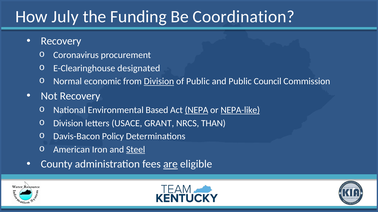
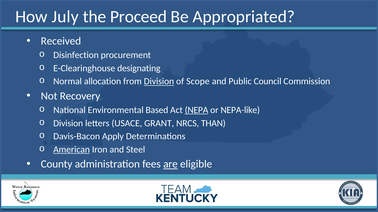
Funding: Funding -> Proceed
Coordination: Coordination -> Appropriated
Recovery at (61, 41): Recovery -> Received
Coronavirus: Coronavirus -> Disinfection
designated: designated -> designating
economic: economic -> allocation
of Public: Public -> Scope
NEPA-like underline: present -> none
Policy: Policy -> Apply
American underline: none -> present
Steel underline: present -> none
